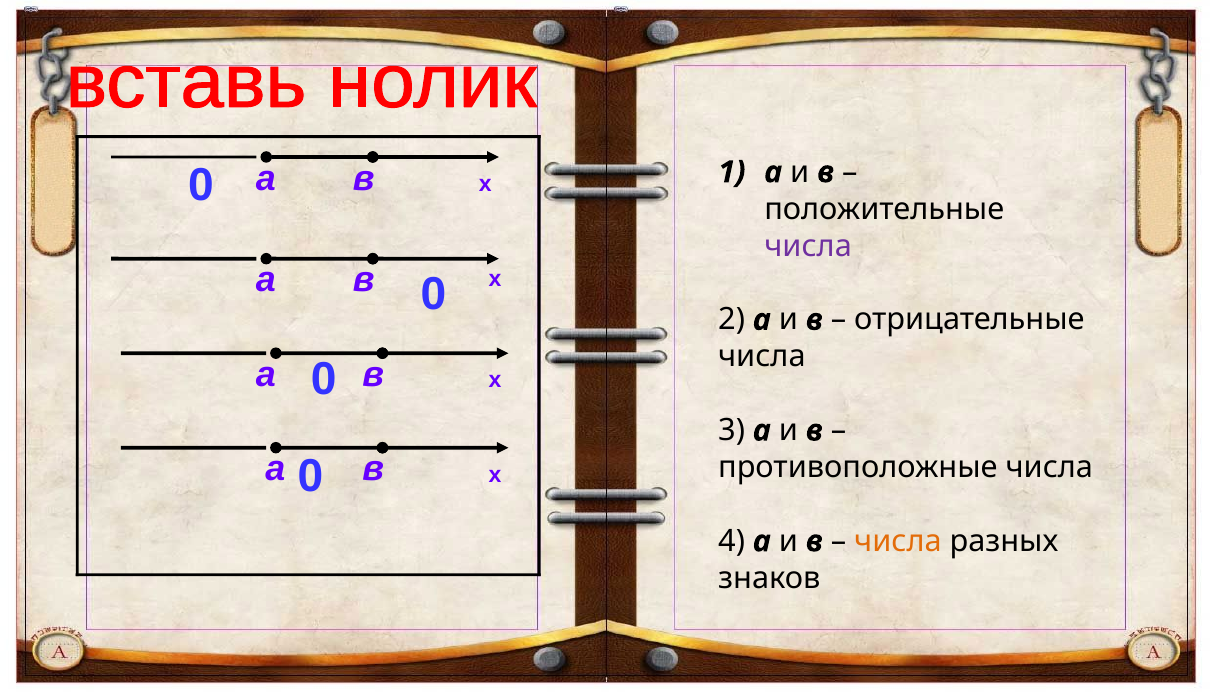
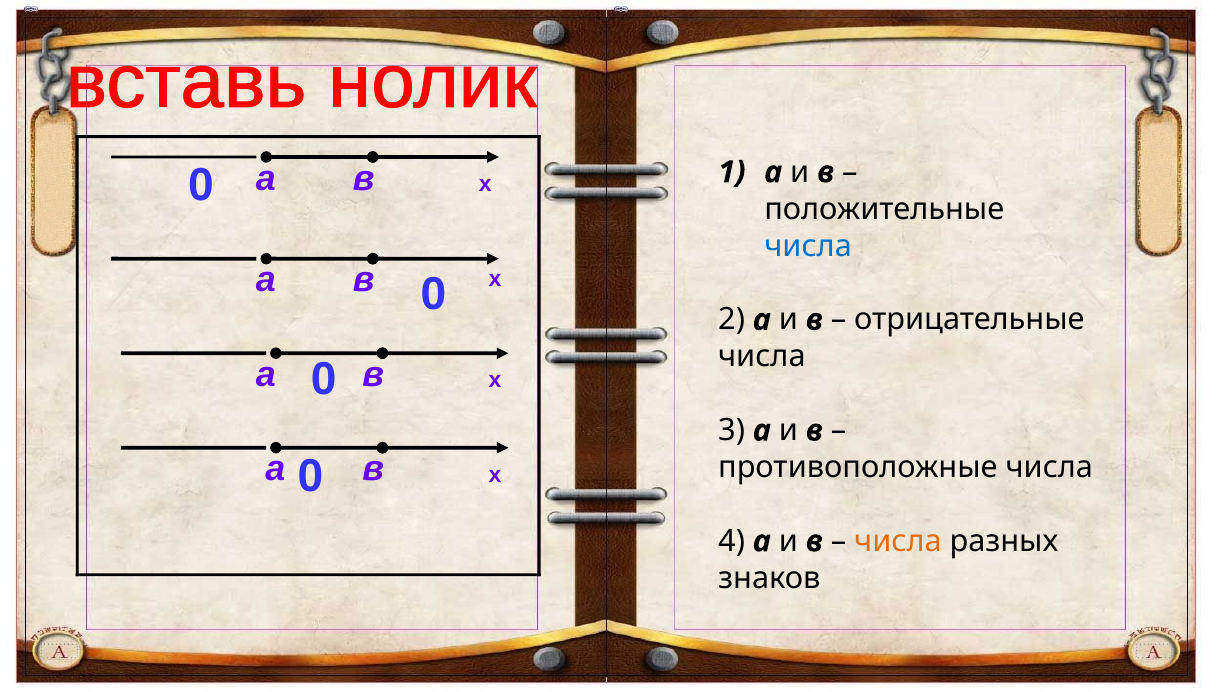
числа at (808, 246) colour: purple -> blue
